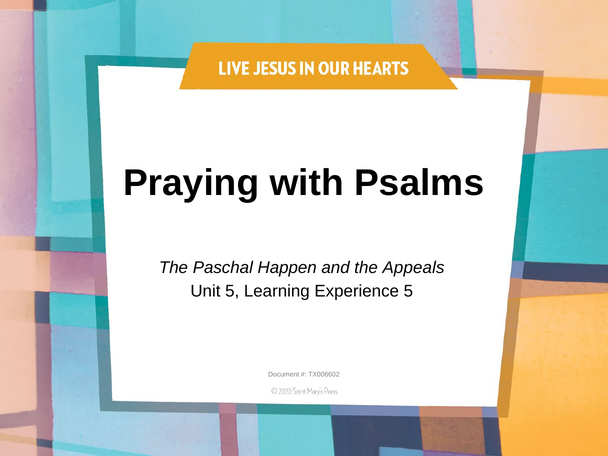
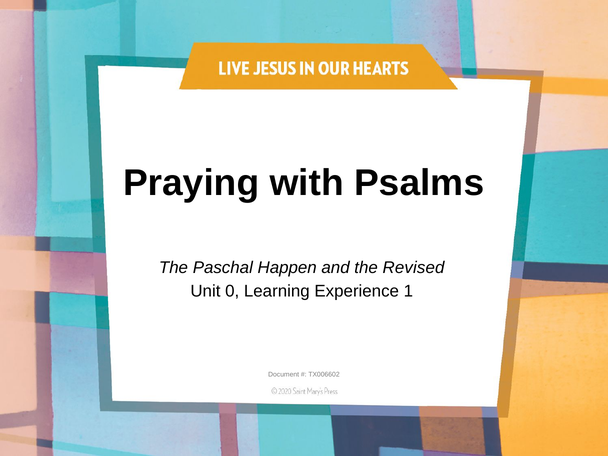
Appeals: Appeals -> Revised
Unit 5: 5 -> 0
Experience 5: 5 -> 1
